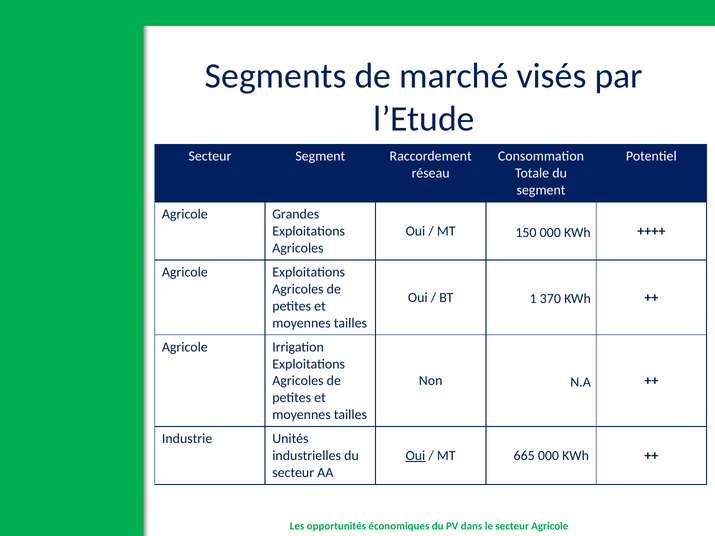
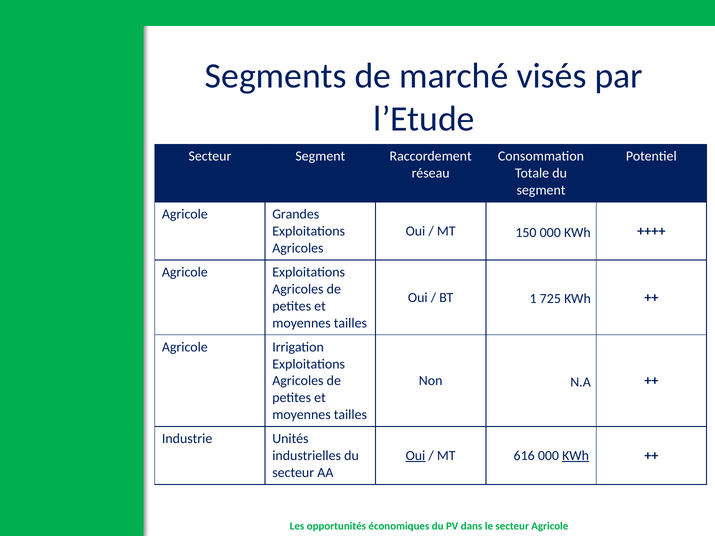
370: 370 -> 725
665: 665 -> 616
KWh at (576, 456) underline: none -> present
